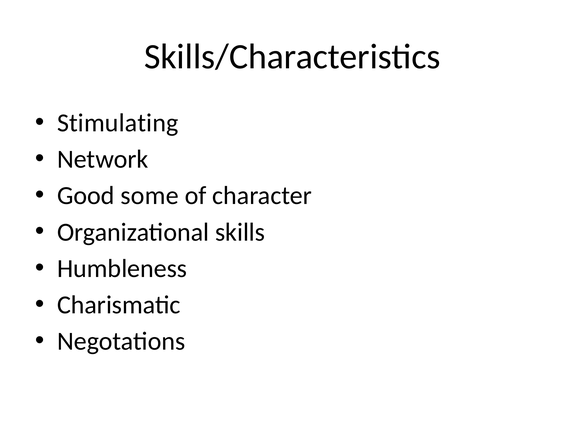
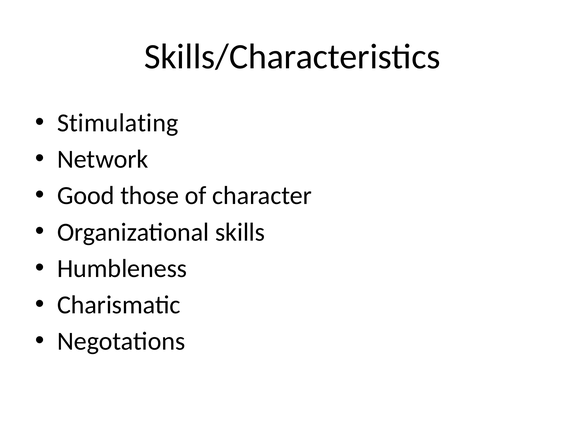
some: some -> those
